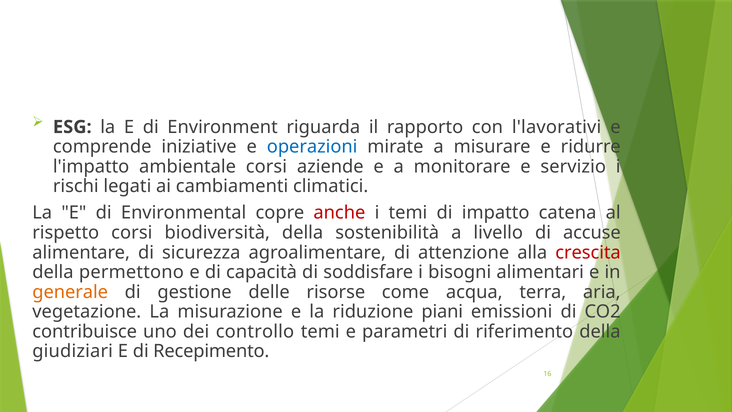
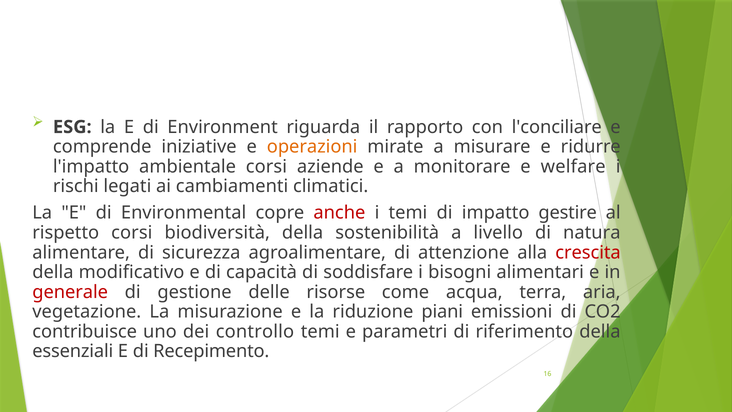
l'lavorativi: l'lavorativi -> l'conciliare
operazioni colour: blue -> orange
servizio: servizio -> welfare
catena: catena -> gestire
accuse: accuse -> natura
permettono: permettono -> modificativo
generale colour: orange -> red
giudiziari: giudiziari -> essenziali
